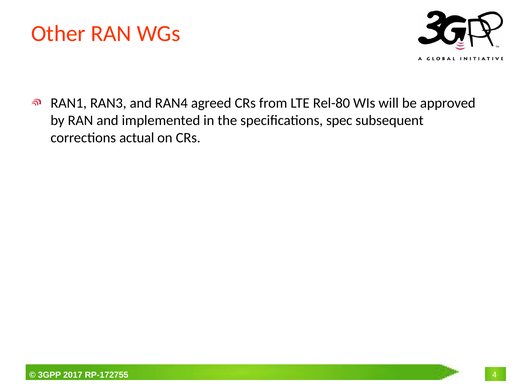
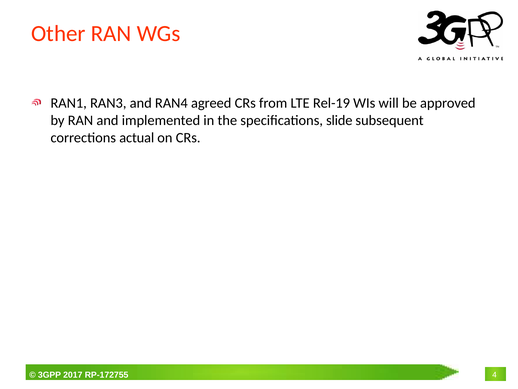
Rel-80: Rel-80 -> Rel-19
spec: spec -> slide
